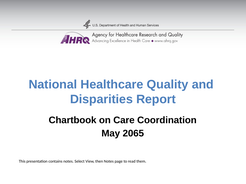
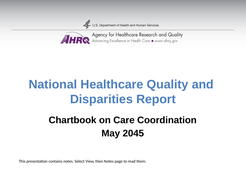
2065: 2065 -> 2045
